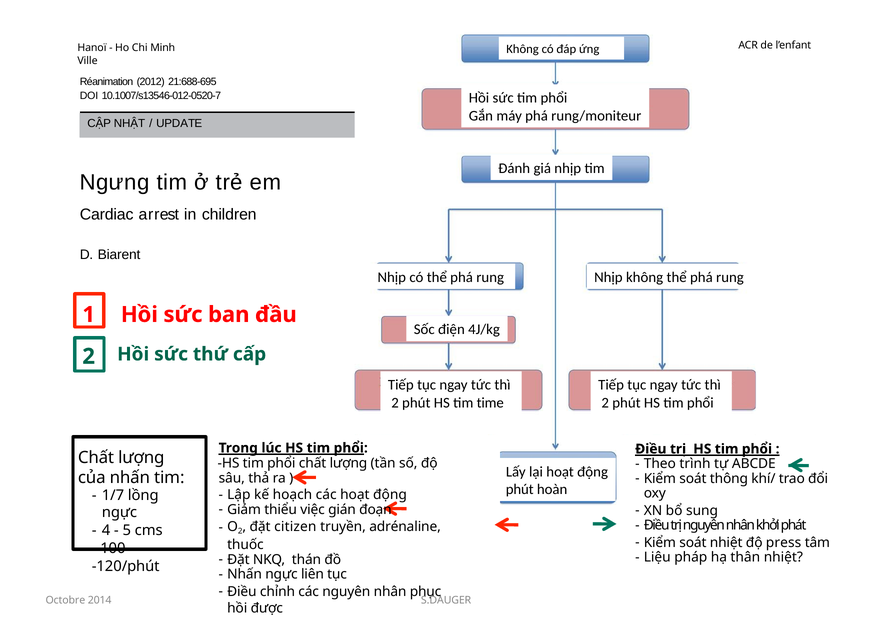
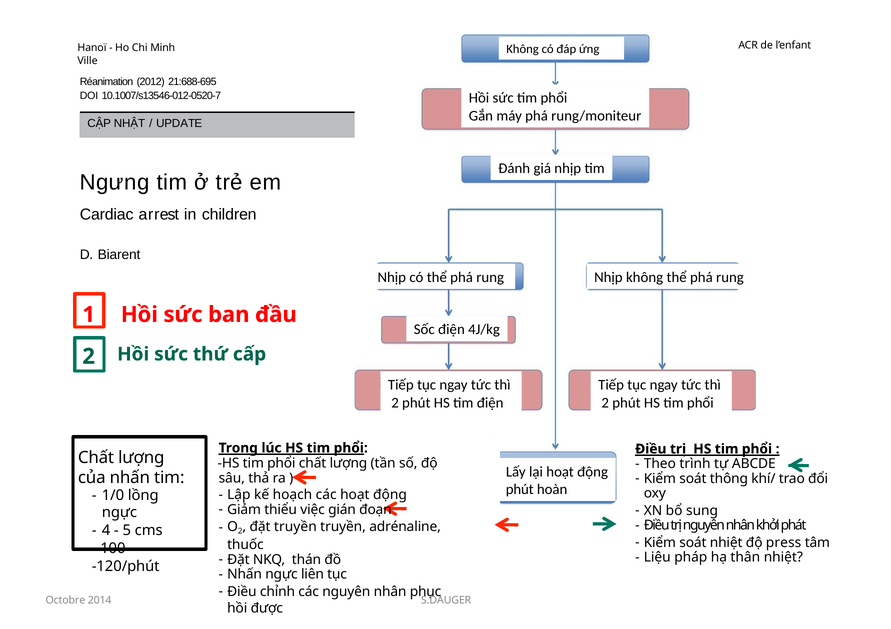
tim time: time -> điện
1/7: 1/7 -> 1/0
đặt citizen: citizen -> truyền
